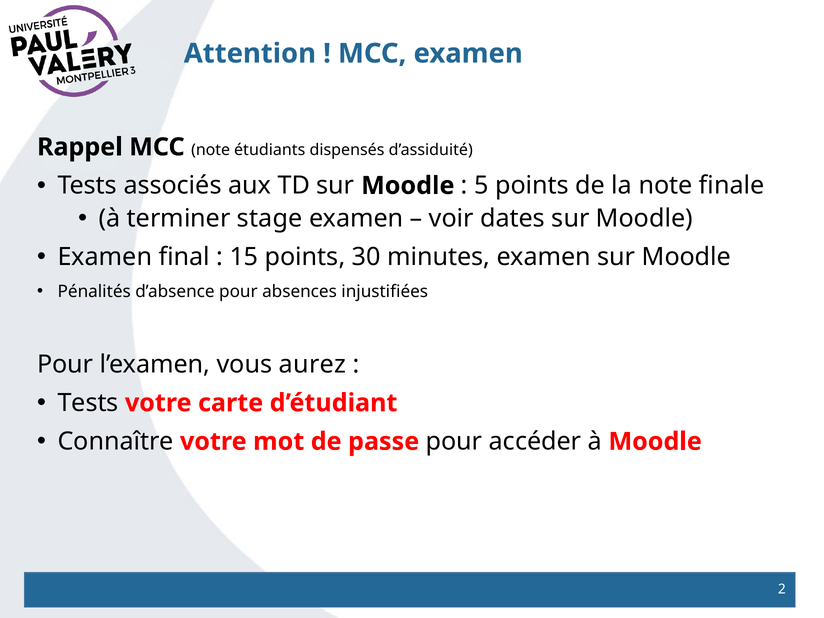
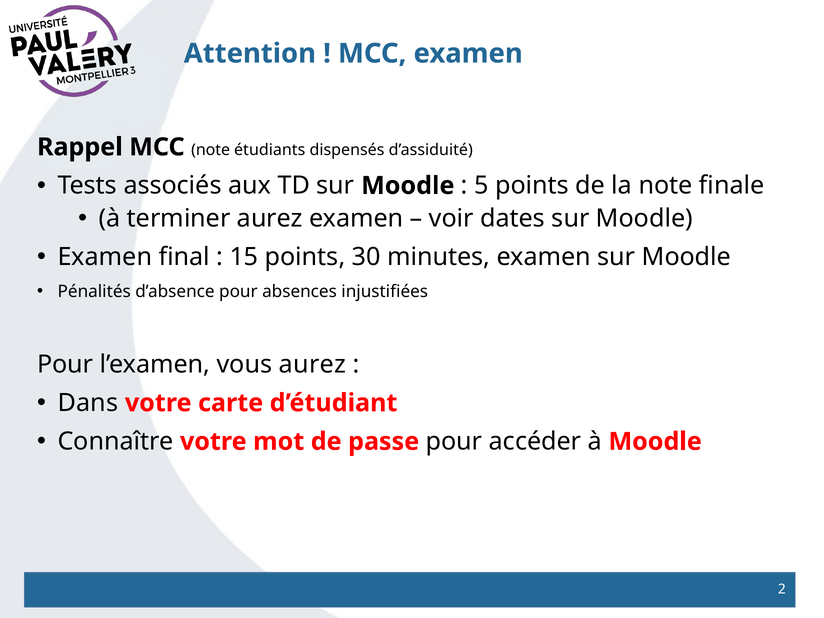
terminer stage: stage -> aurez
Tests at (88, 403): Tests -> Dans
